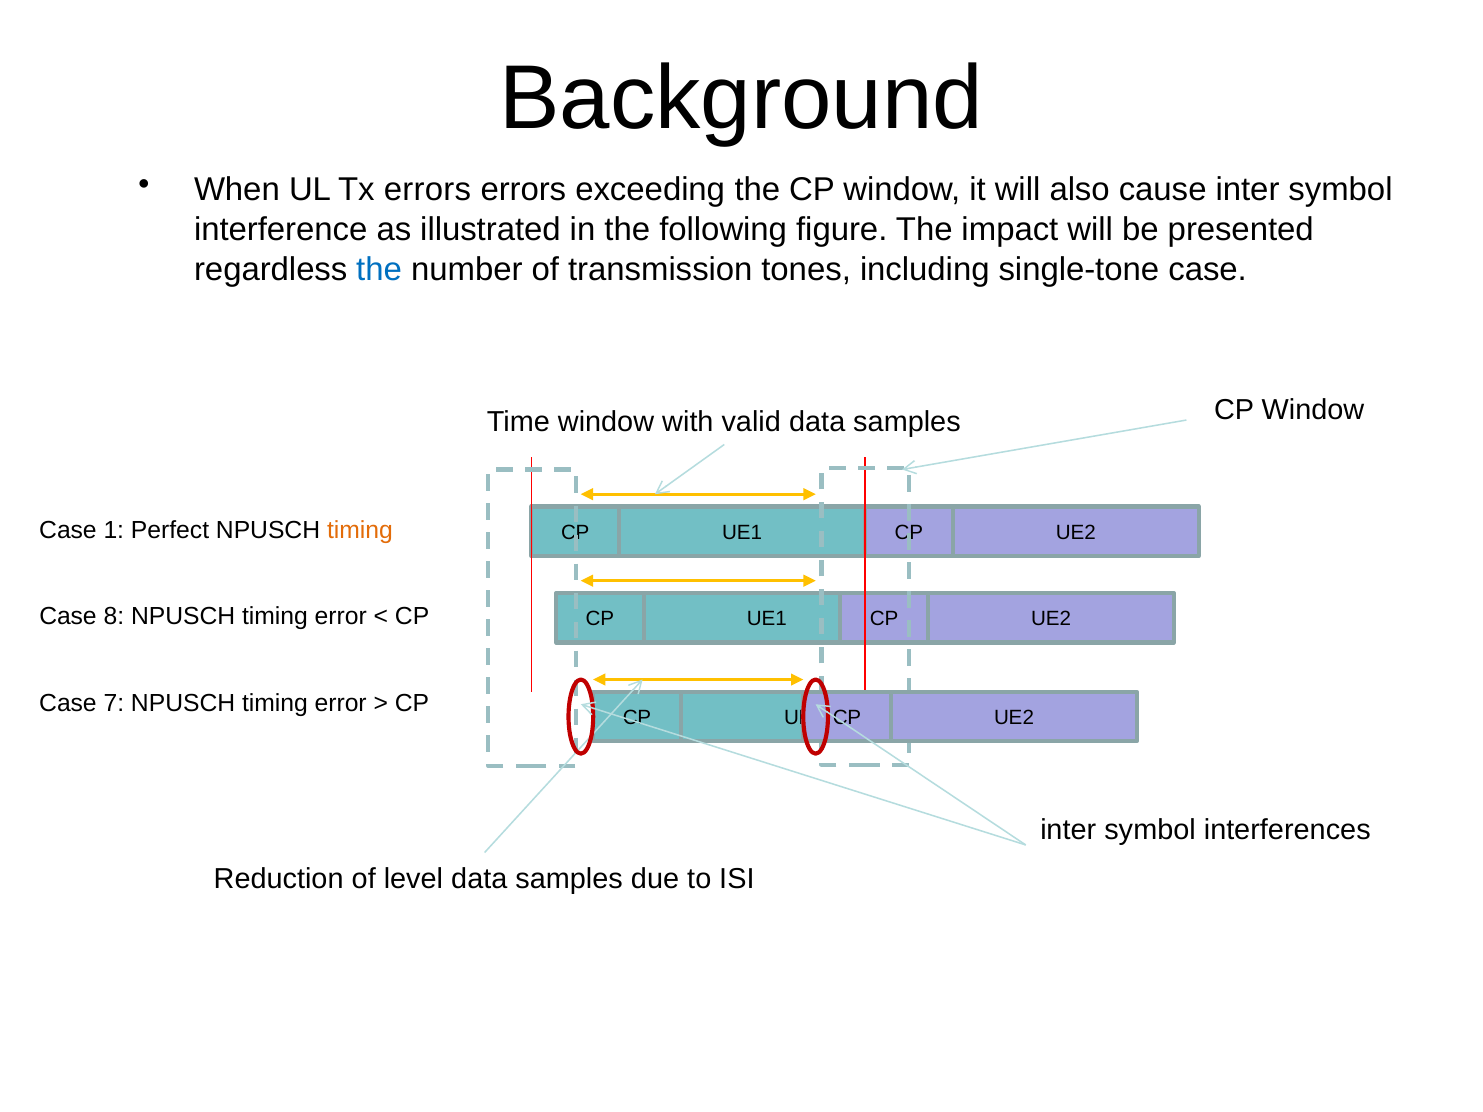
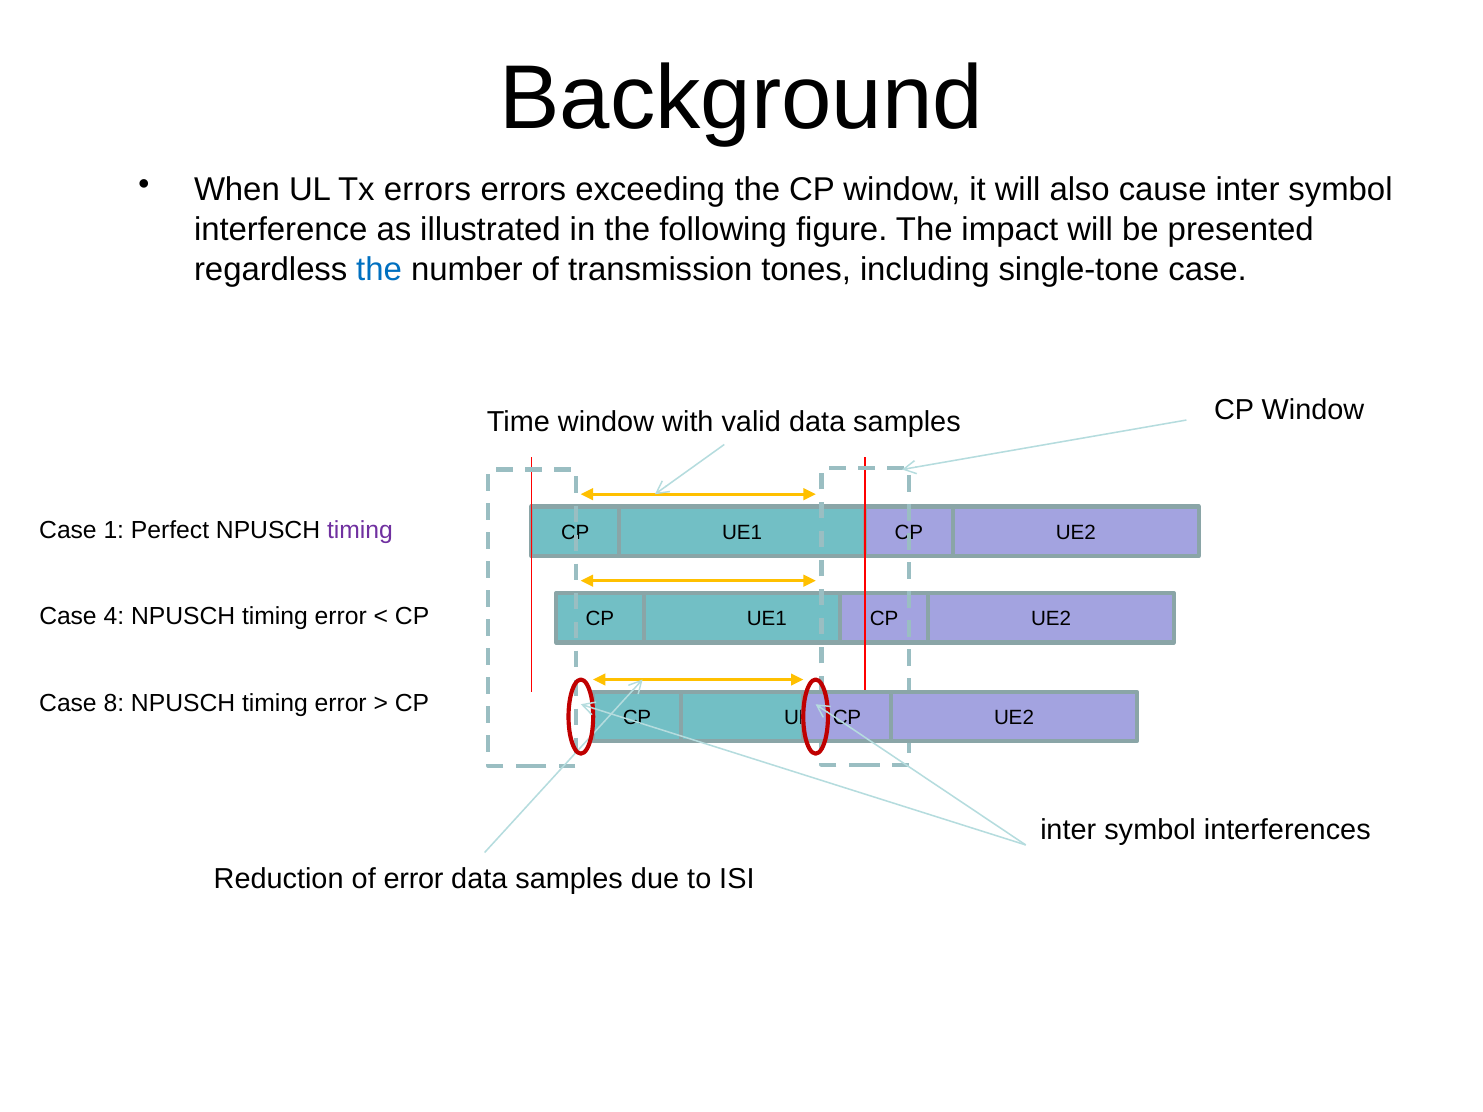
timing at (360, 530) colour: orange -> purple
8: 8 -> 4
7: 7 -> 8
of level: level -> error
